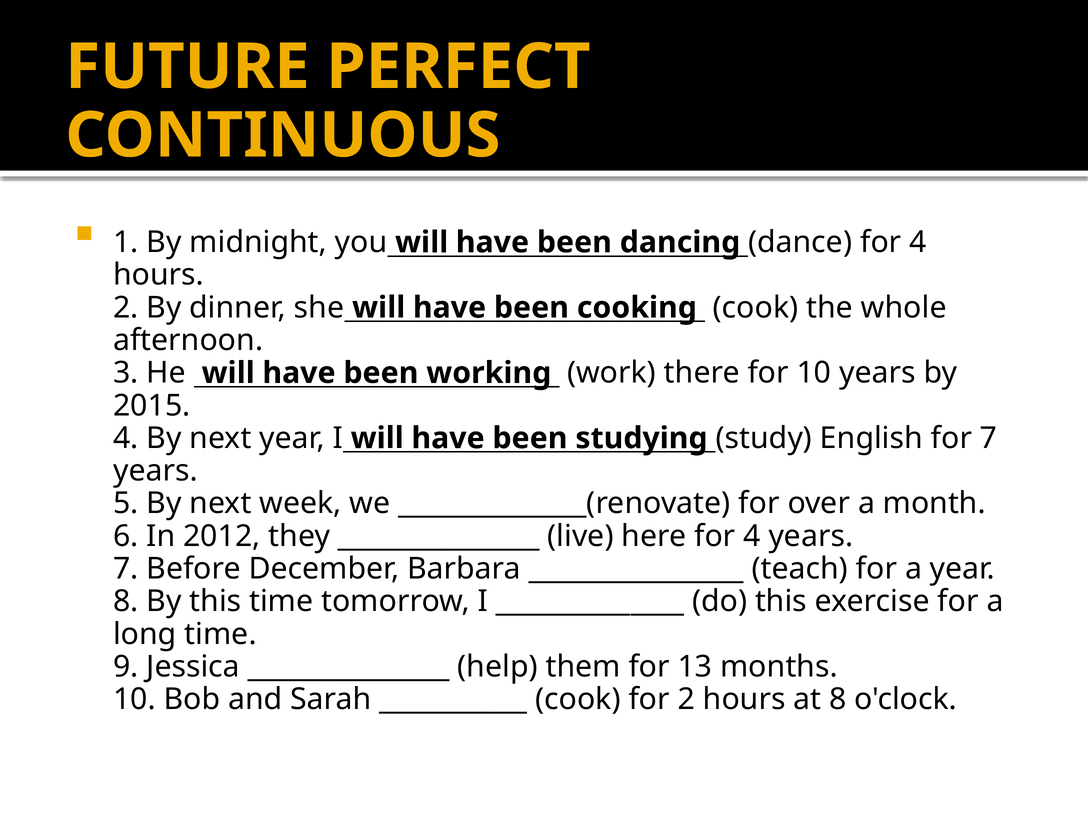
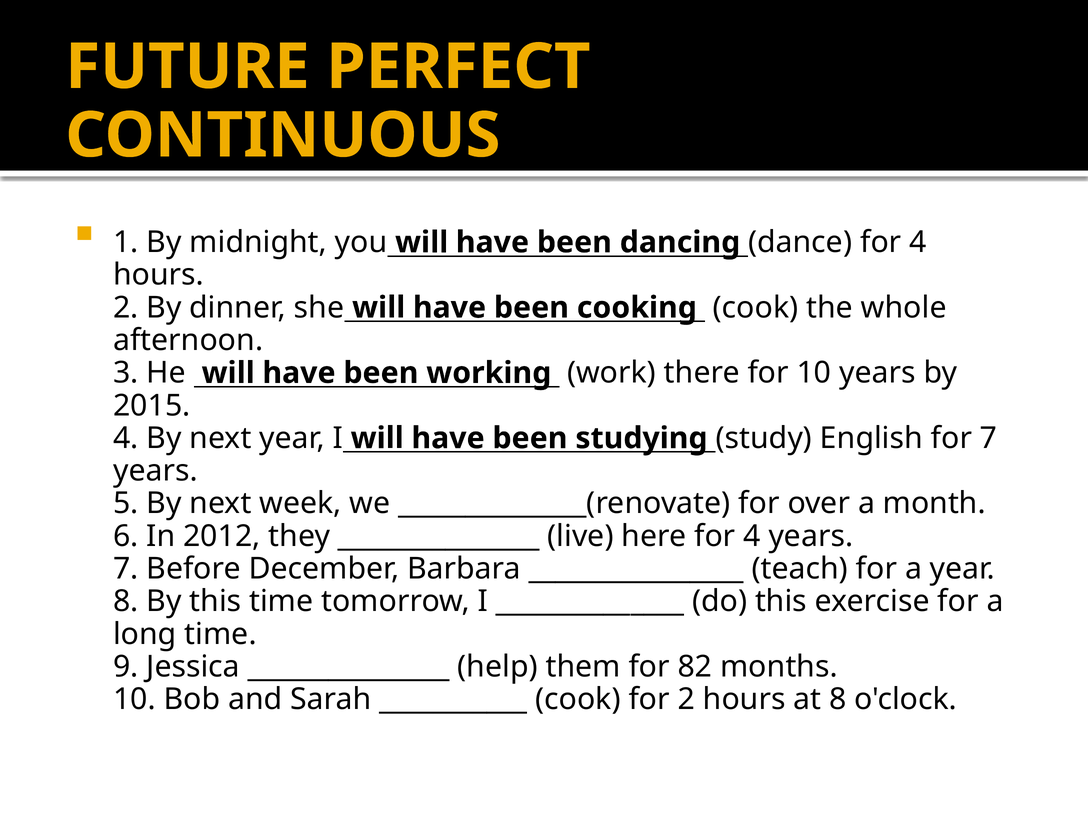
13: 13 -> 82
